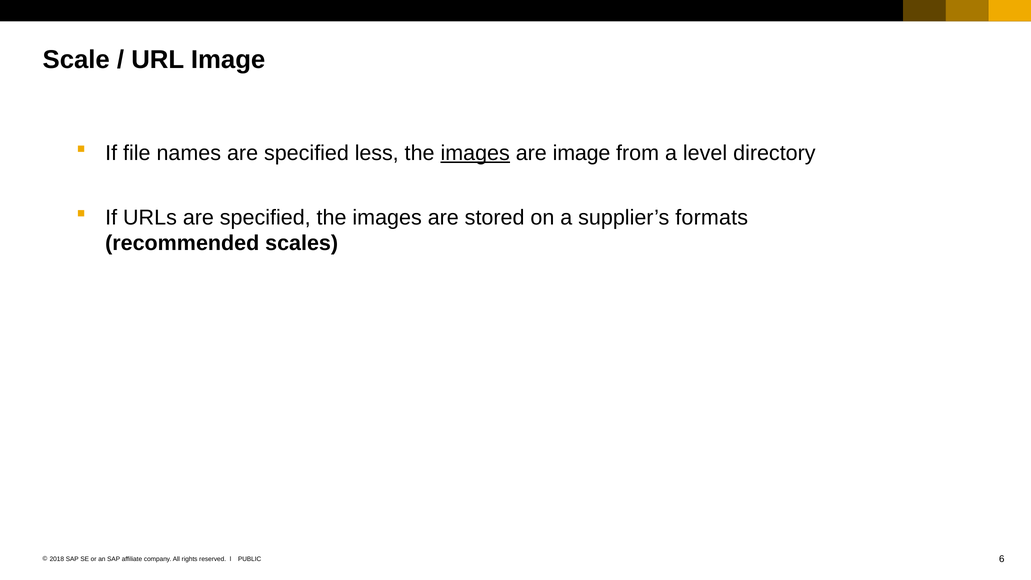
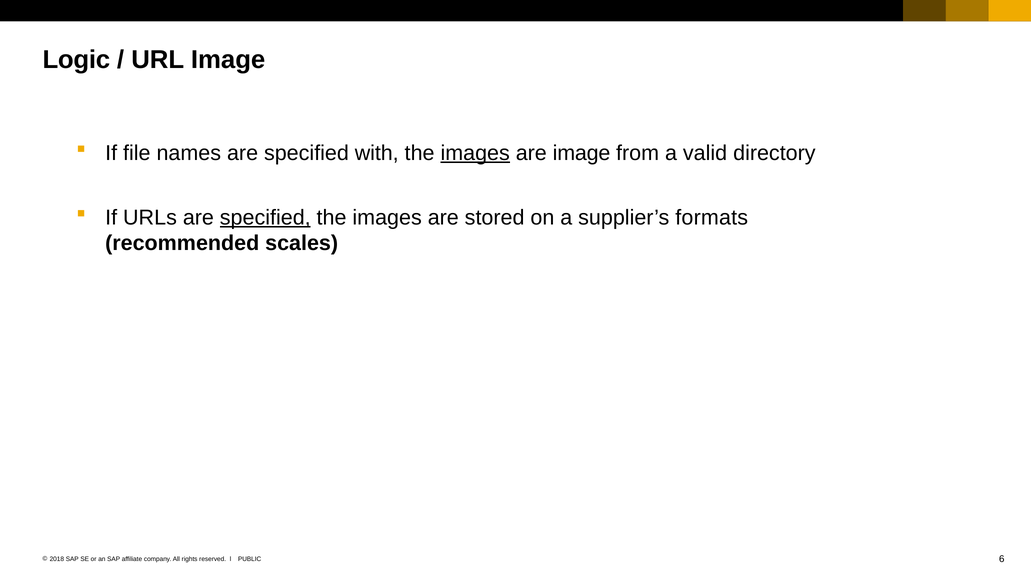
Scale: Scale -> Logic
less: less -> with
level: level -> valid
specified at (265, 217) underline: none -> present
